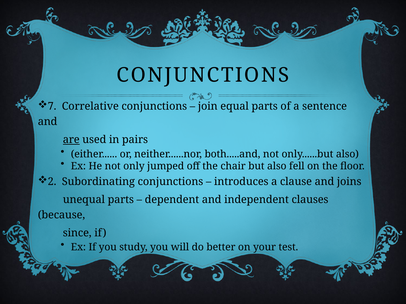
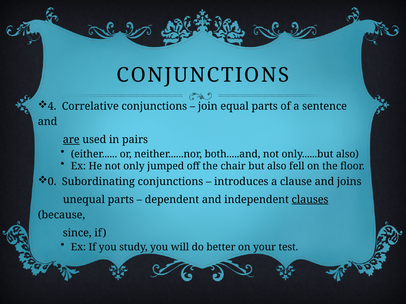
7: 7 -> 4
2: 2 -> 0
clauses underline: none -> present
